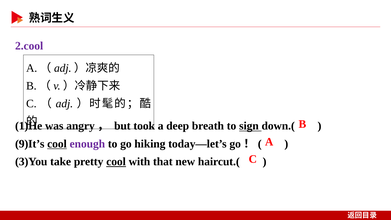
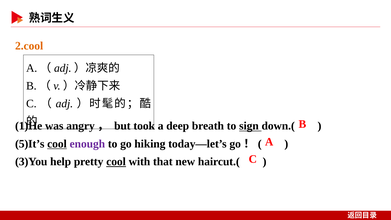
2.cool colour: purple -> orange
9)It’s: 9)It’s -> 5)It’s
take: take -> help
